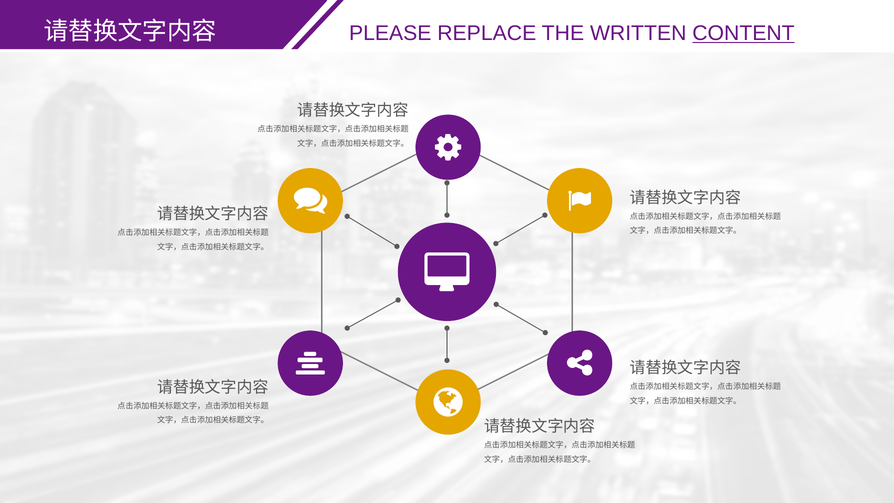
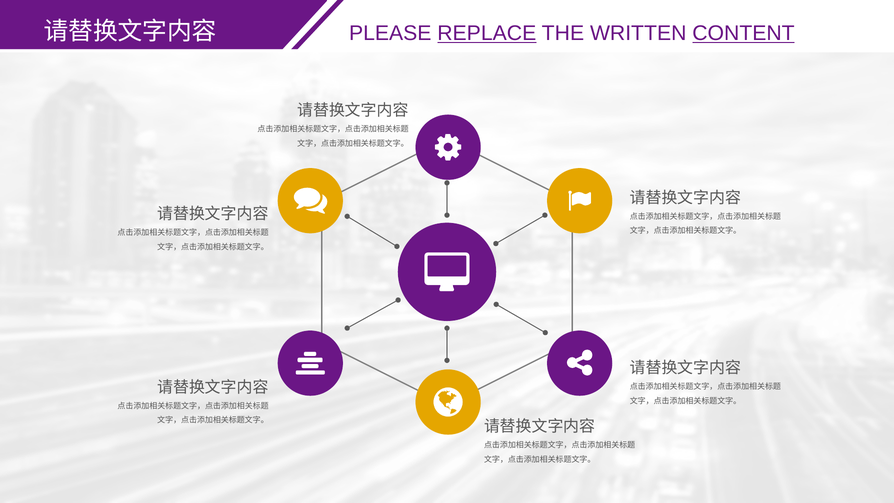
REPLACE underline: none -> present
